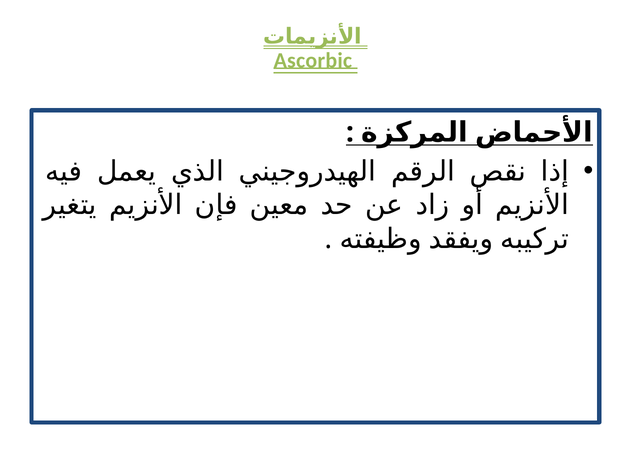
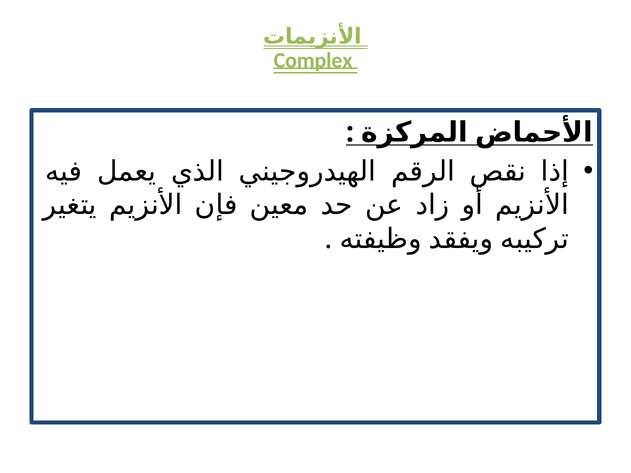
Ascorbic: Ascorbic -> Complex
